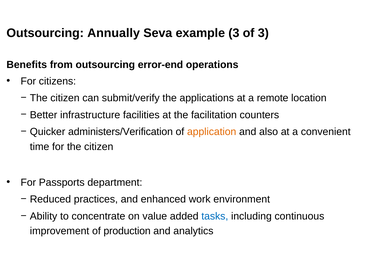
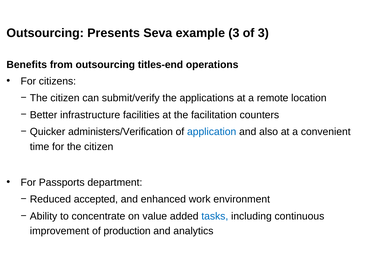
Annually: Annually -> Presents
error-end: error-end -> titles-end
application colour: orange -> blue
practices: practices -> accepted
